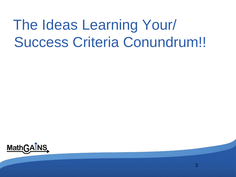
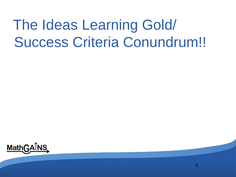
Your/: Your/ -> Gold/
